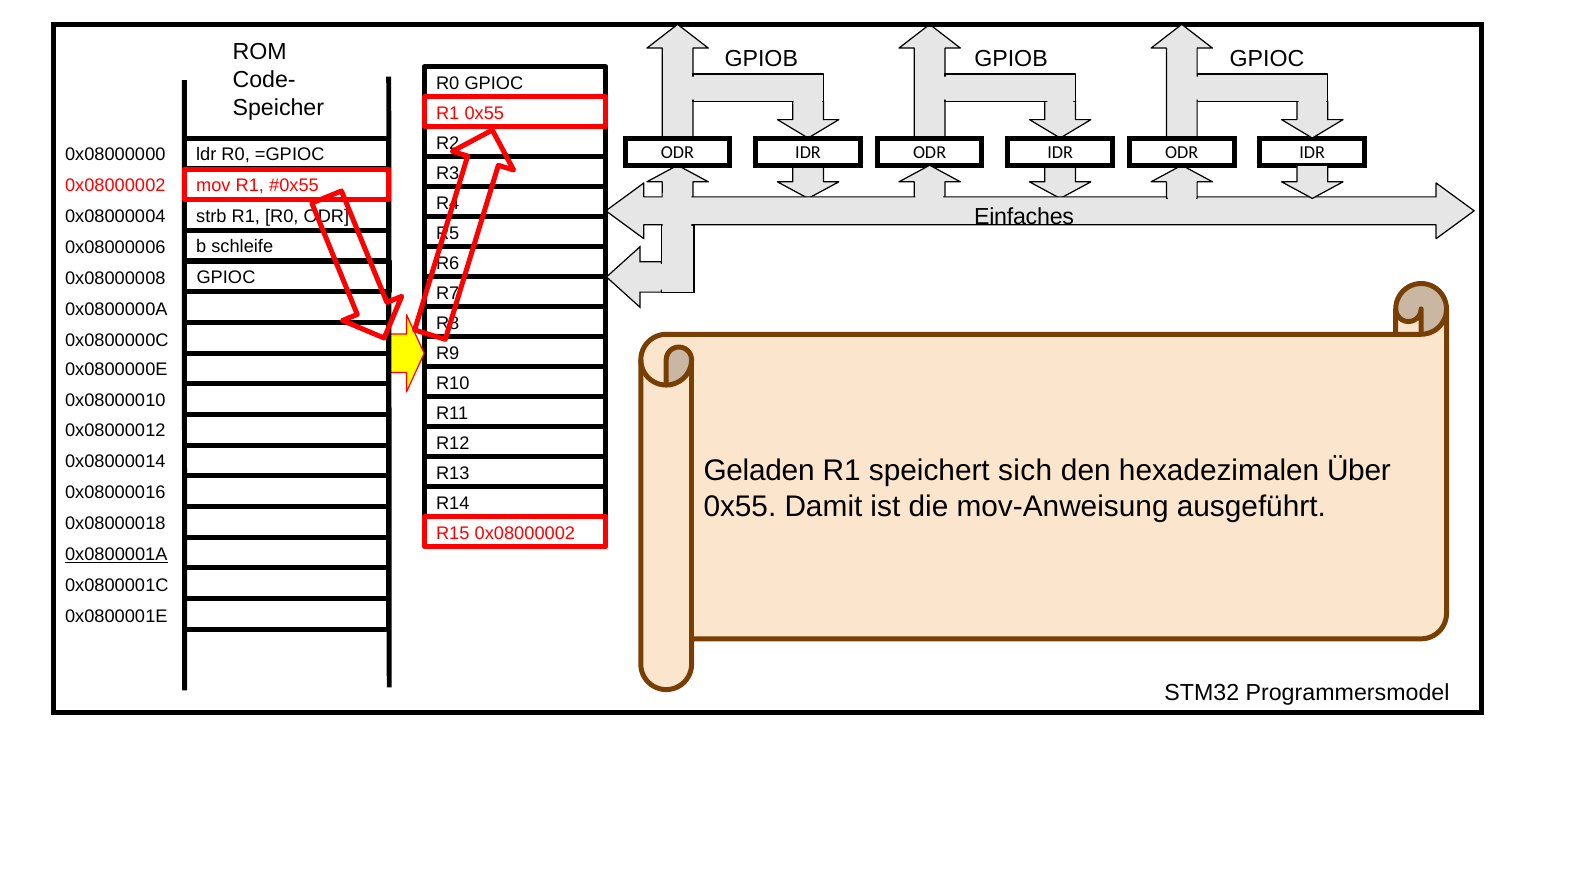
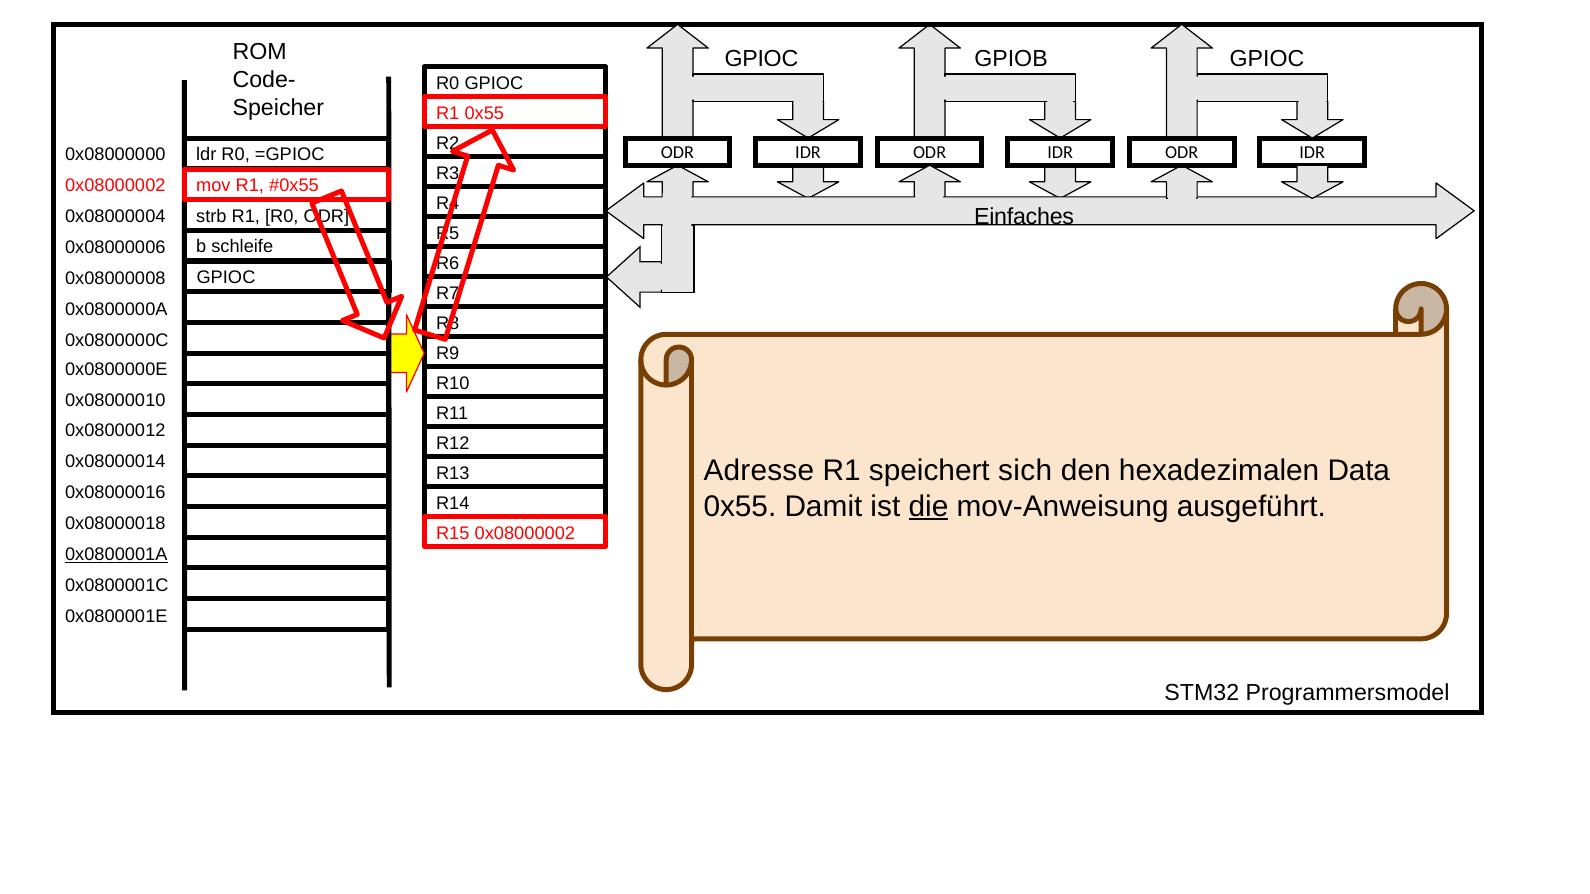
GPIOB at (761, 59): GPIOB -> GPIOC
Geladen: Geladen -> Adresse
Über: Über -> Data
die underline: none -> present
